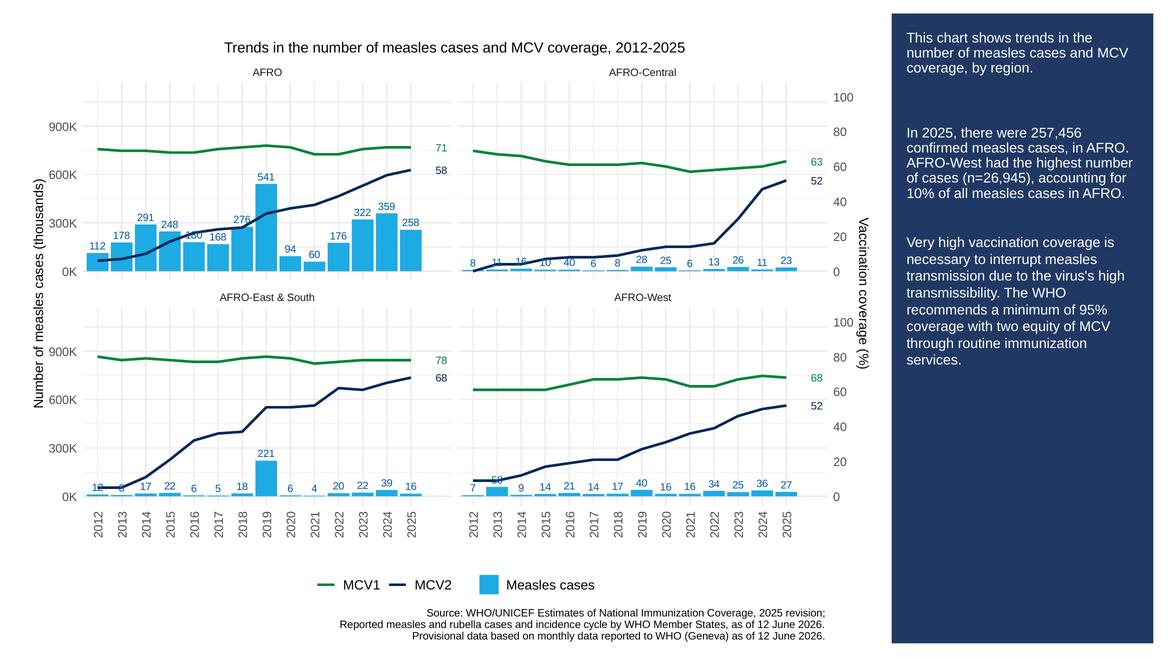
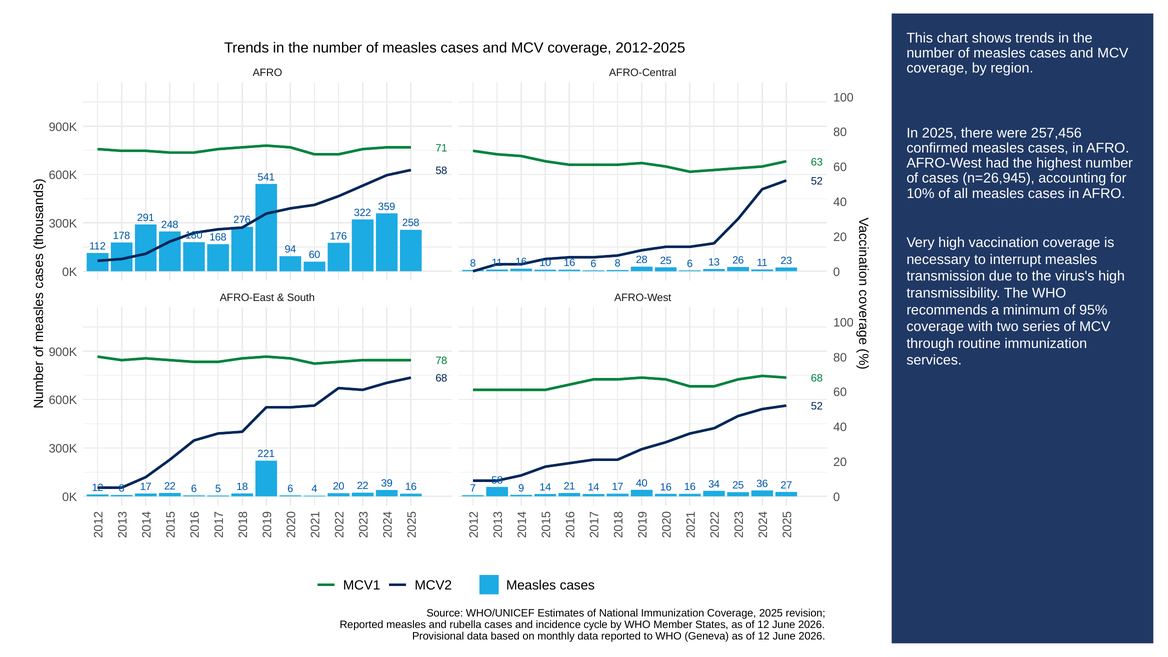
10 40: 40 -> 16
equity: equity -> series
